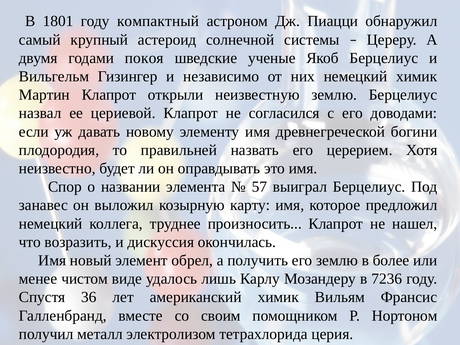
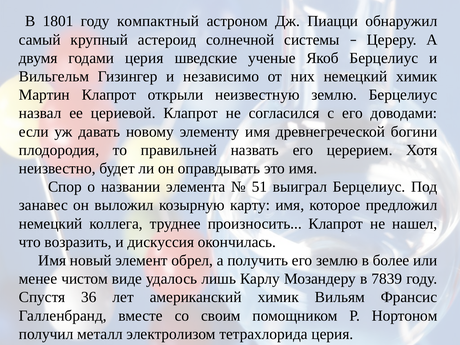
годами покоя: покоя -> церия
57: 57 -> 51
7236: 7236 -> 7839
